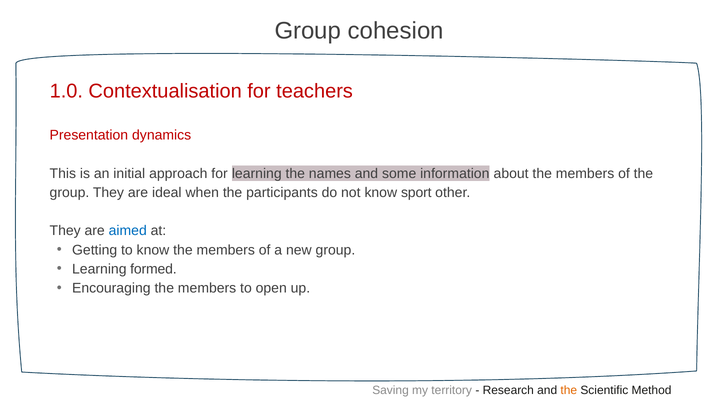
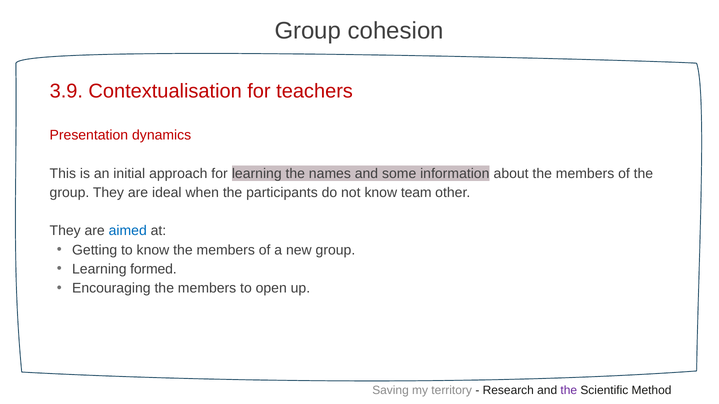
1.0: 1.0 -> 3.9
sport: sport -> team
the at (569, 391) colour: orange -> purple
